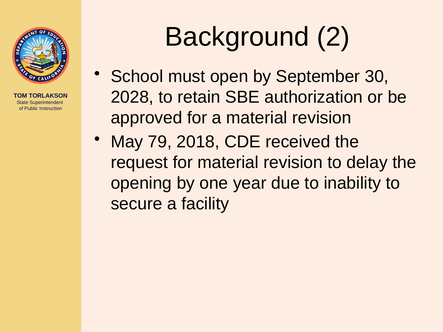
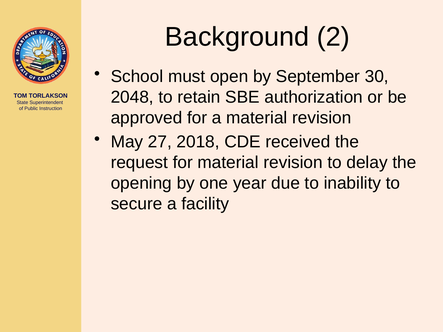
2028: 2028 -> 2048
79: 79 -> 27
